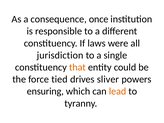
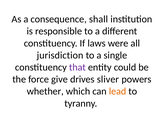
once: once -> shall
that colour: orange -> purple
tied: tied -> give
ensuring: ensuring -> whether
